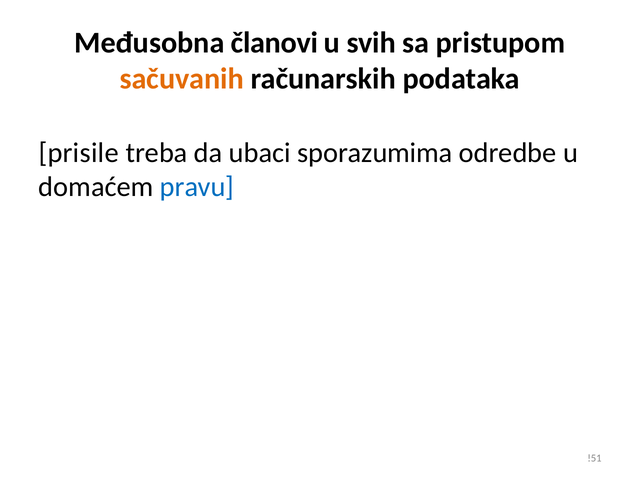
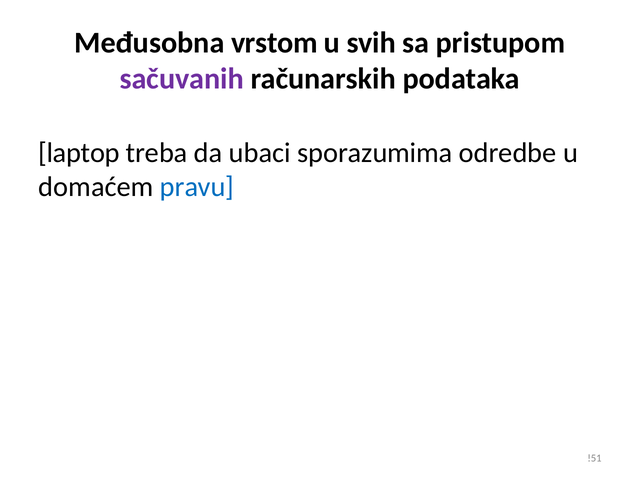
članovi: članovi -> vrstom
sačuvanih colour: orange -> purple
prisile: prisile -> laptop
